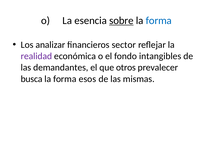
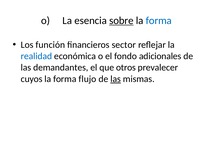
analizar: analizar -> función
realidad colour: purple -> blue
intangibles: intangibles -> adicionales
busca: busca -> cuyos
esos: esos -> flujo
las at (116, 79) underline: none -> present
